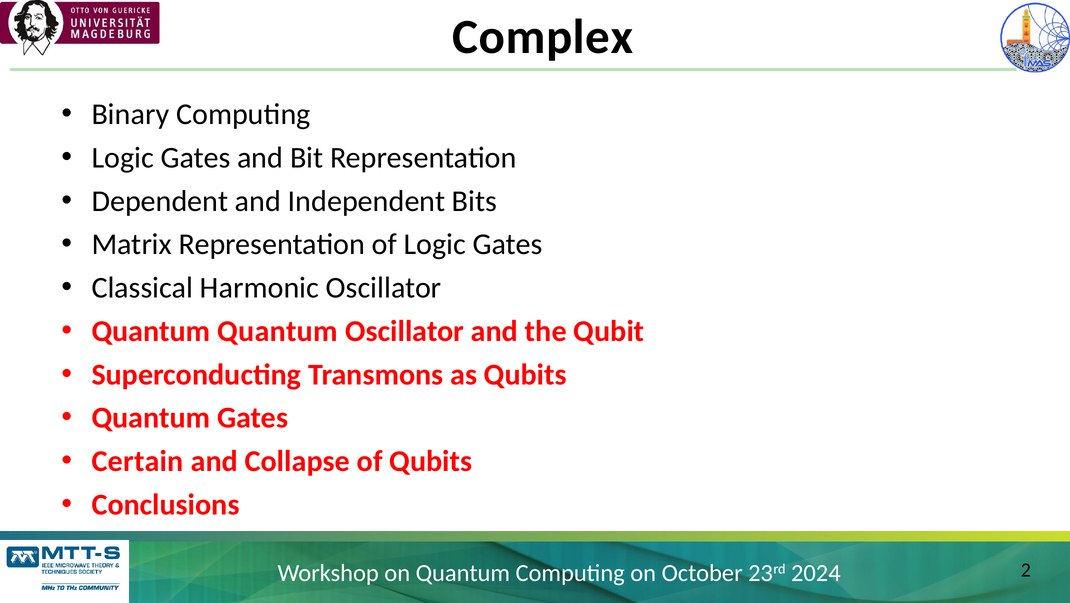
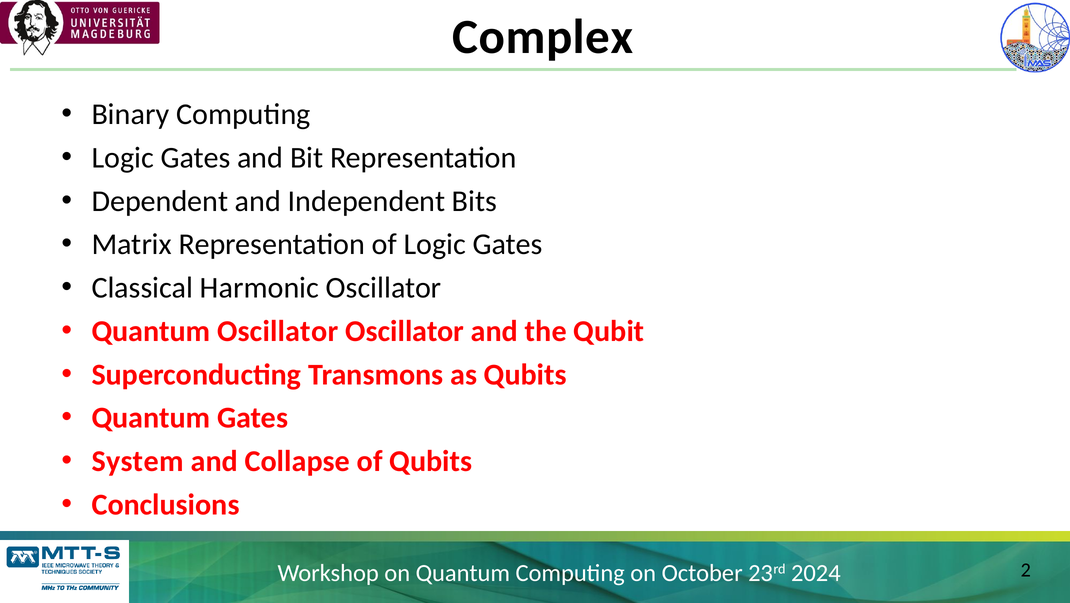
Quantum Quantum: Quantum -> Oscillator
Certain: Certain -> System
